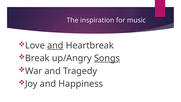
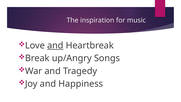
Songs underline: present -> none
